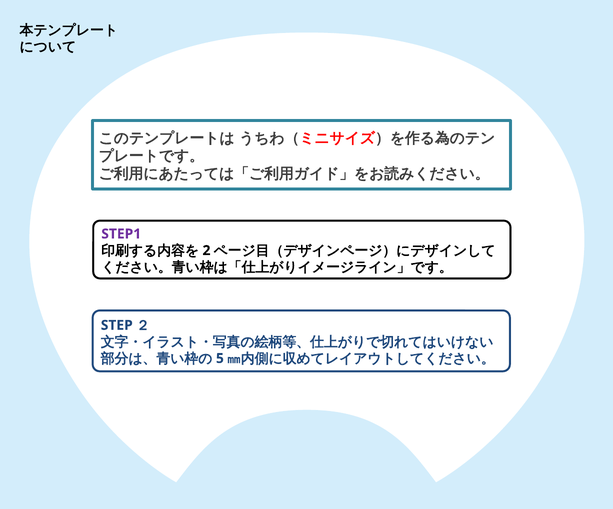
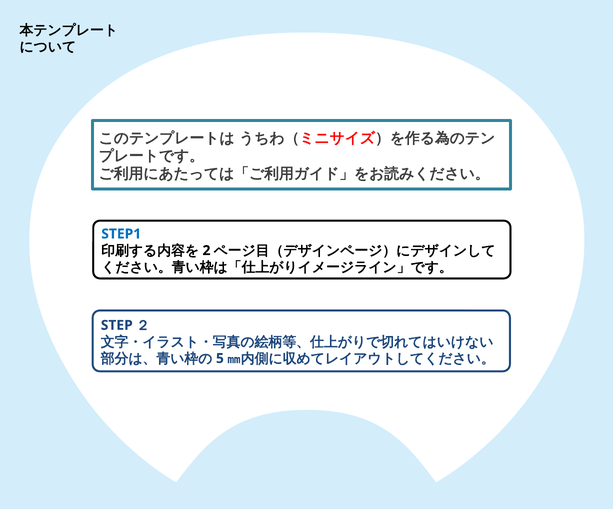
STEP1 colour: purple -> blue
